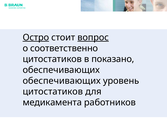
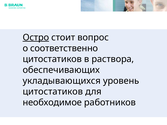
вопрос underline: present -> none
показано: показано -> раствора
обеспечивающих at (62, 81): обеспечивающих -> укладывающихся
медикамента: медикамента -> необходимое
